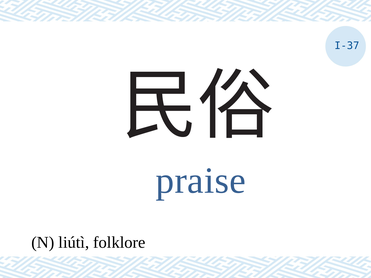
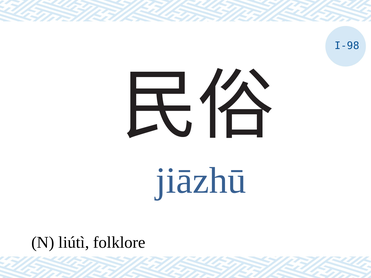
I-37: I-37 -> I-98
praise: praise -> jiāzhū
